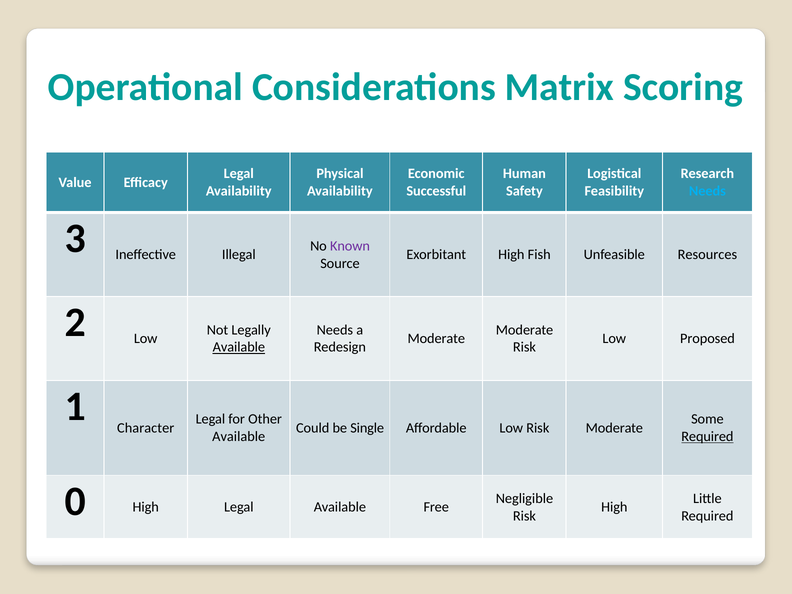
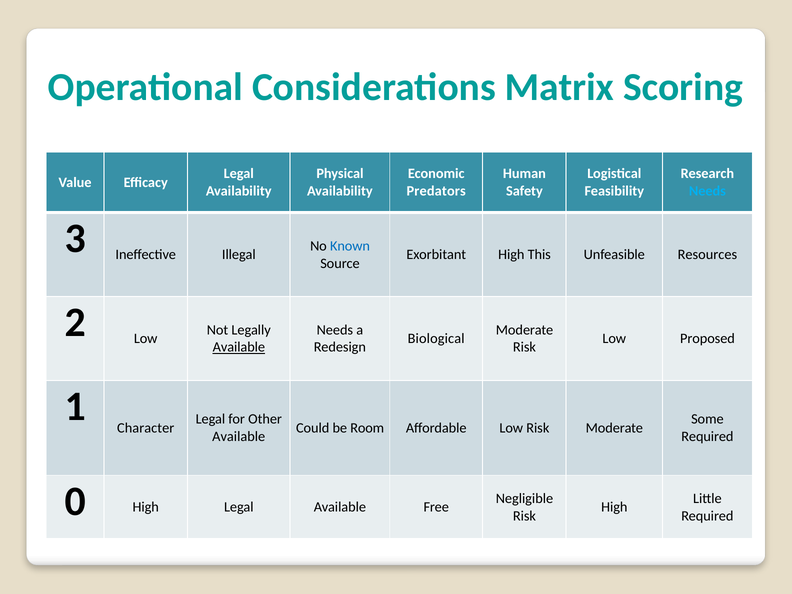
Successful: Successful -> Predators
Known colour: purple -> blue
Fish: Fish -> This
Moderate at (436, 338): Moderate -> Biological
Single: Single -> Room
Required at (707, 437) underline: present -> none
